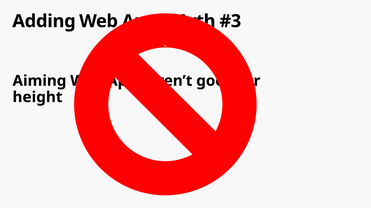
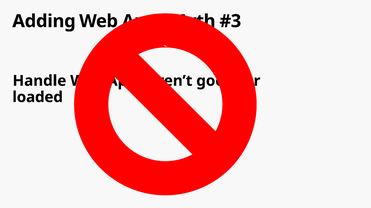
Aiming: Aiming -> Handle
height: height -> loaded
